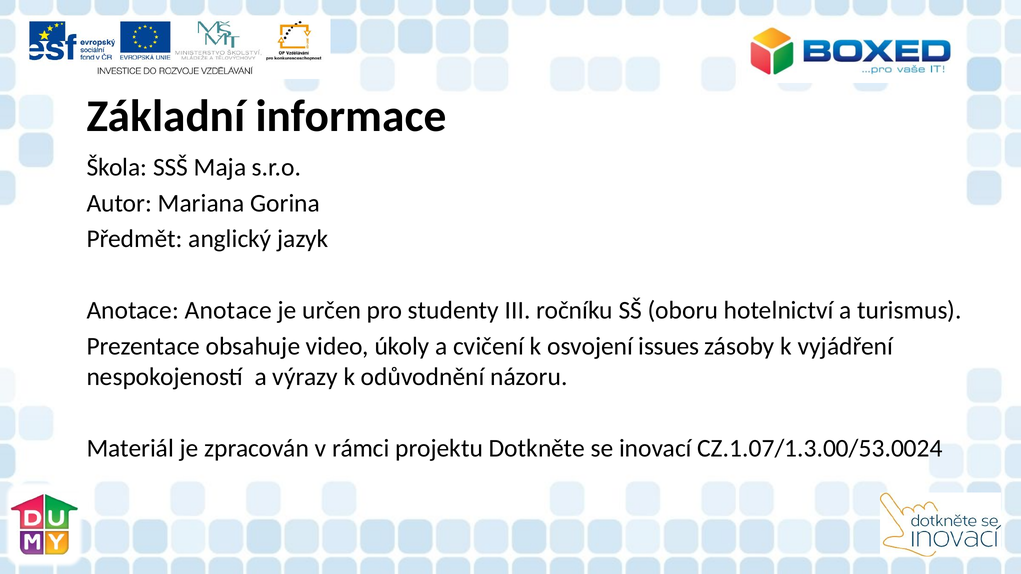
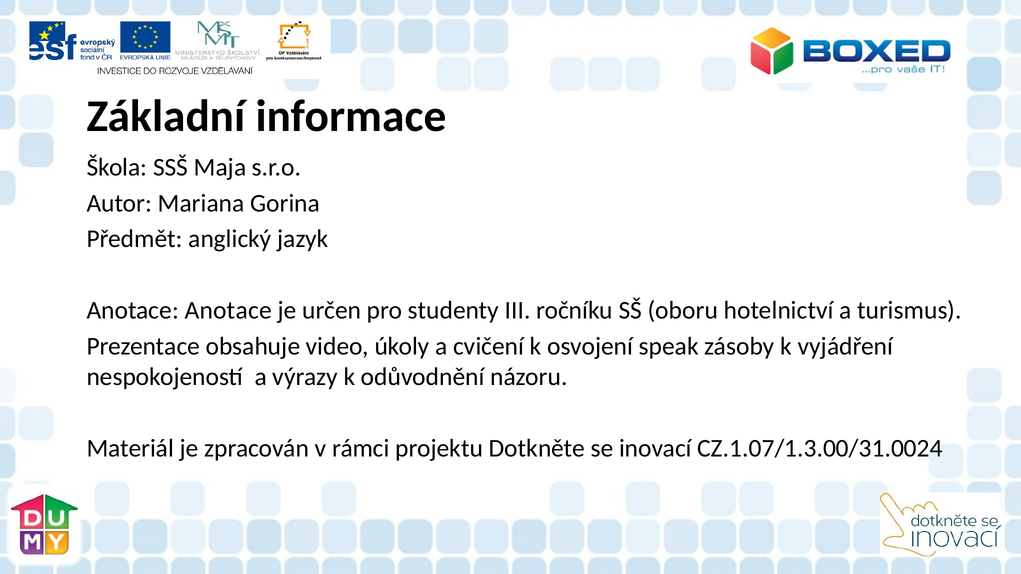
issues: issues -> speak
CZ.1.07/1.3.00/53.0024: CZ.1.07/1.3.00/53.0024 -> CZ.1.07/1.3.00/31.0024
